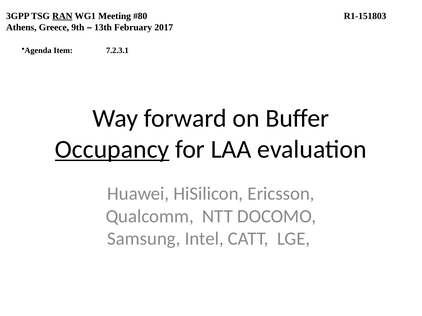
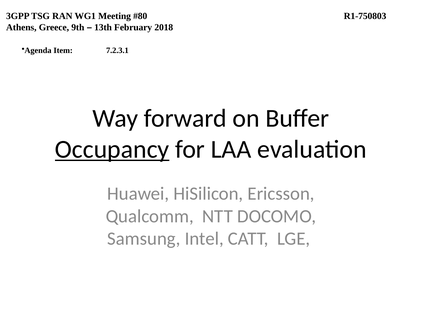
RAN underline: present -> none
R1-151803: R1-151803 -> R1-750803
2017: 2017 -> 2018
